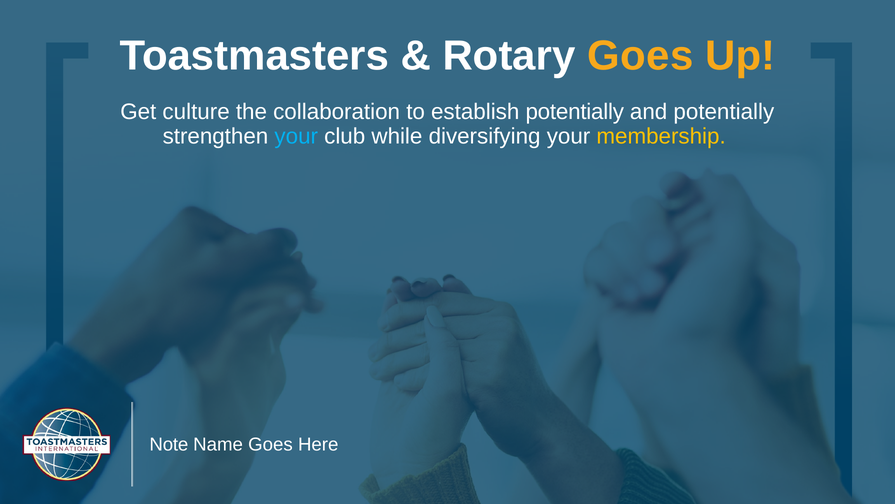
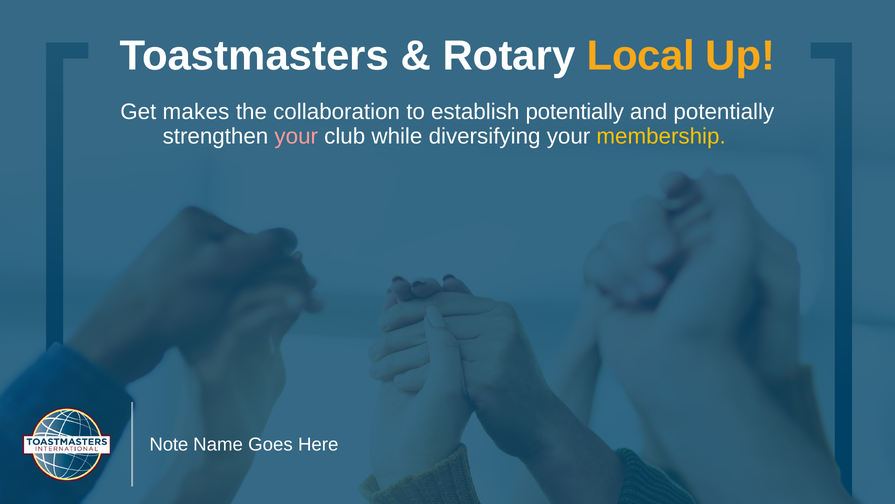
Rotary Goes: Goes -> Local
culture: culture -> makes
your at (296, 136) colour: light blue -> pink
